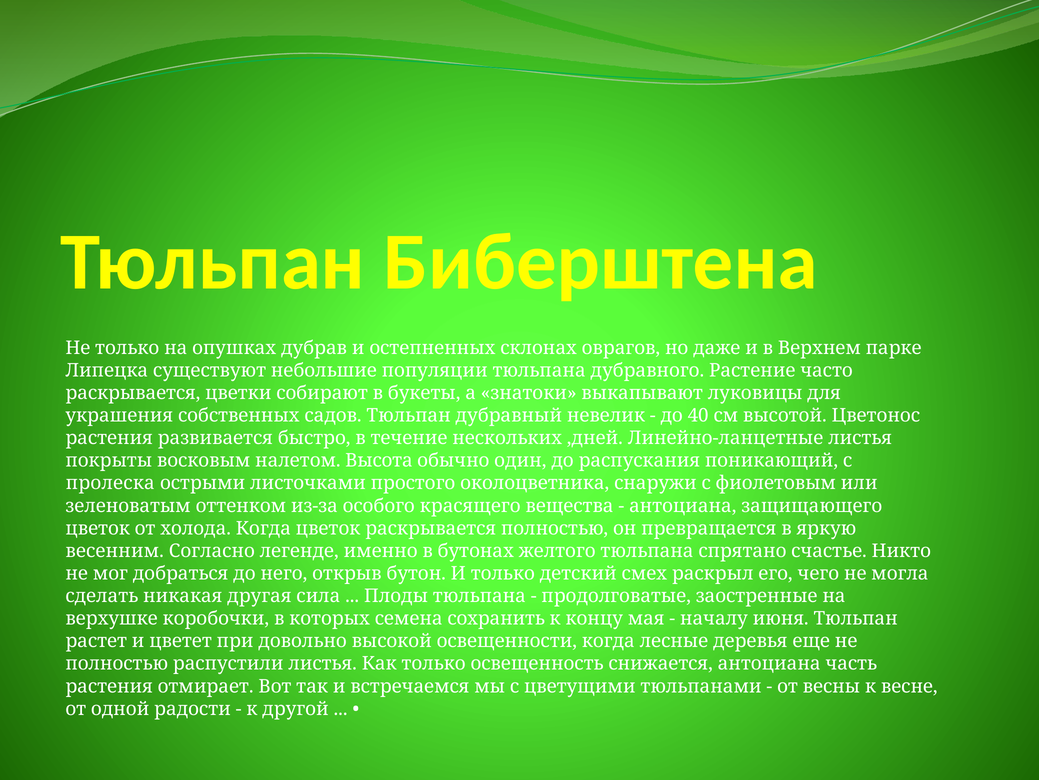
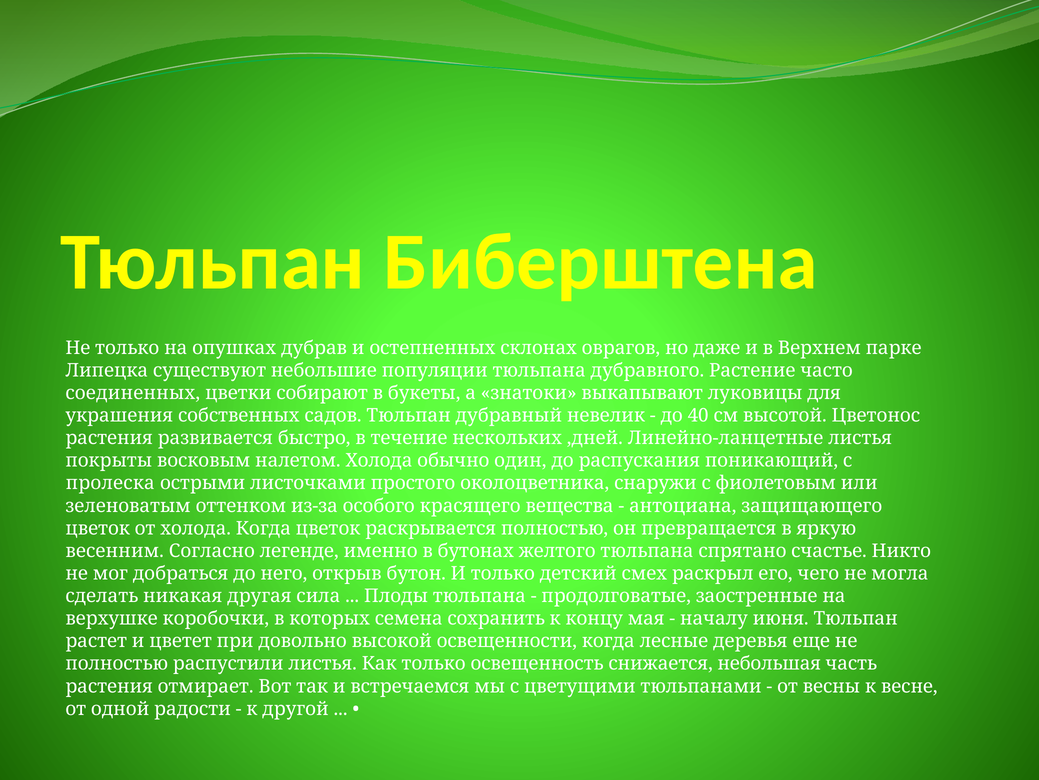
раскрывается at (133, 393): раскрывается -> соединенных
налетом Высота: Высота -> Холода
снижается антоциана: антоциана -> небольшая
